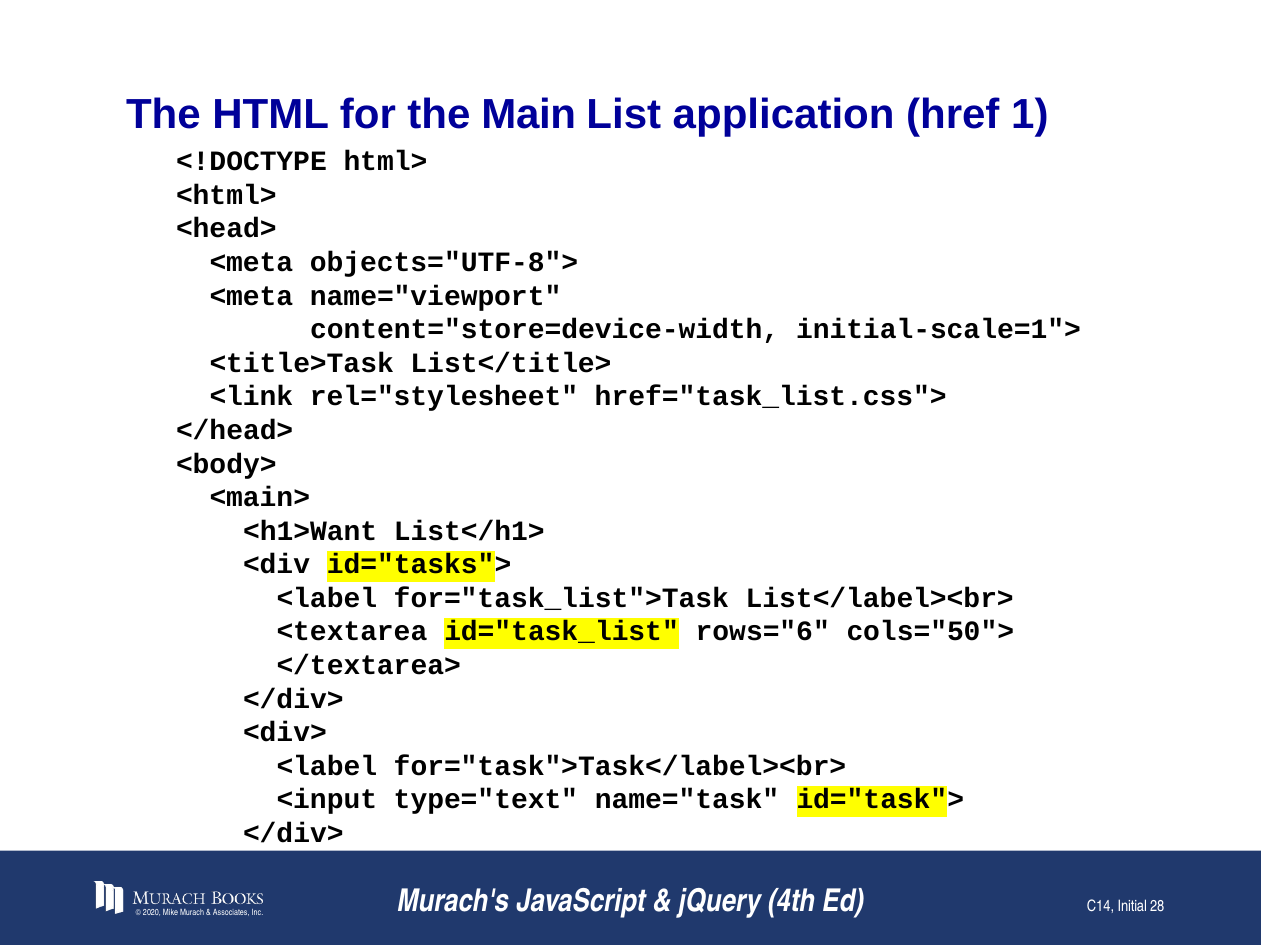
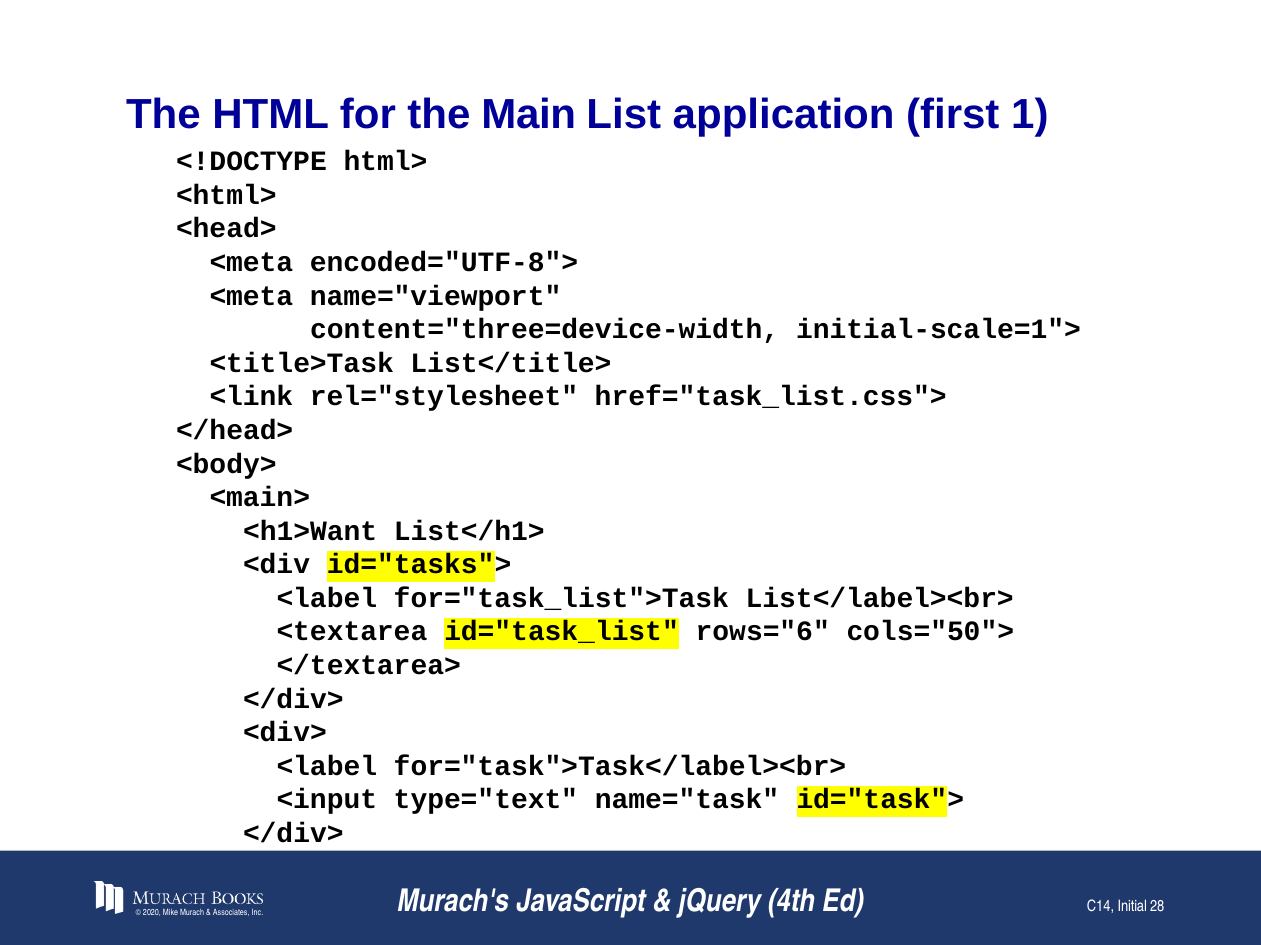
href: href -> first
objects="UTF-8">: objects="UTF-8"> -> encoded="UTF-8">
content="store=device-width: content="store=device-width -> content="three=device-width
